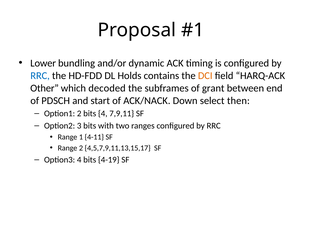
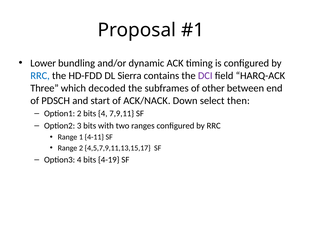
Holds: Holds -> Sierra
DCI colour: orange -> purple
Other: Other -> Three
grant: grant -> other
